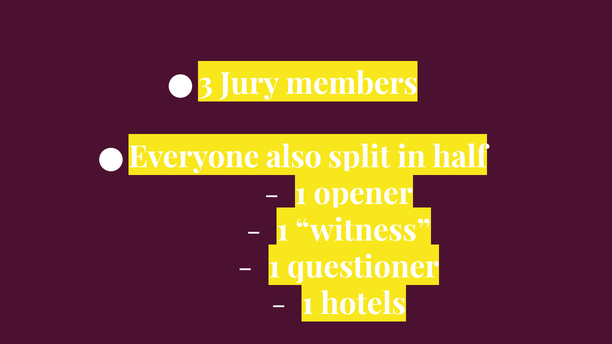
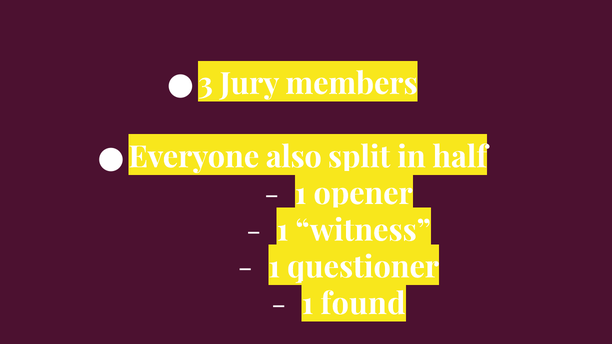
hotels: hotels -> found
